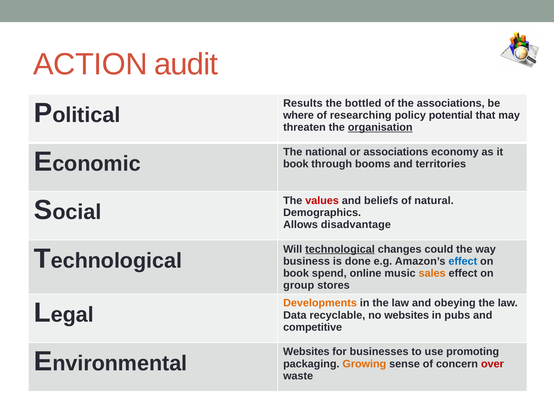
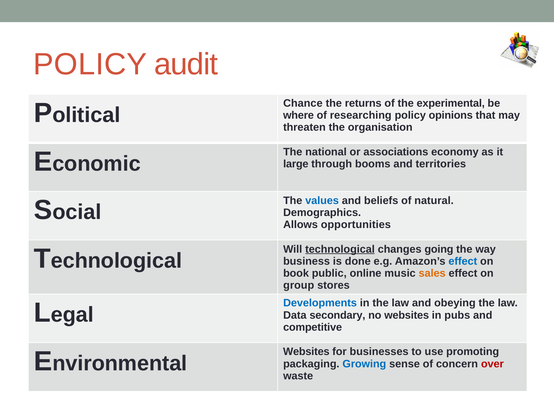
ACTION at (90, 64): ACTION -> POLICY
Results: Results -> Chance
bottled: bottled -> returns
the associations: associations -> experimental
potential: potential -> opinions
organisation underline: present -> none
book at (296, 164): book -> large
values colour: red -> blue
disadvantage: disadvantage -> opportunities
could: could -> going
spend: spend -> public
Developments colour: orange -> blue
recyclable: recyclable -> secondary
Growing colour: orange -> blue
